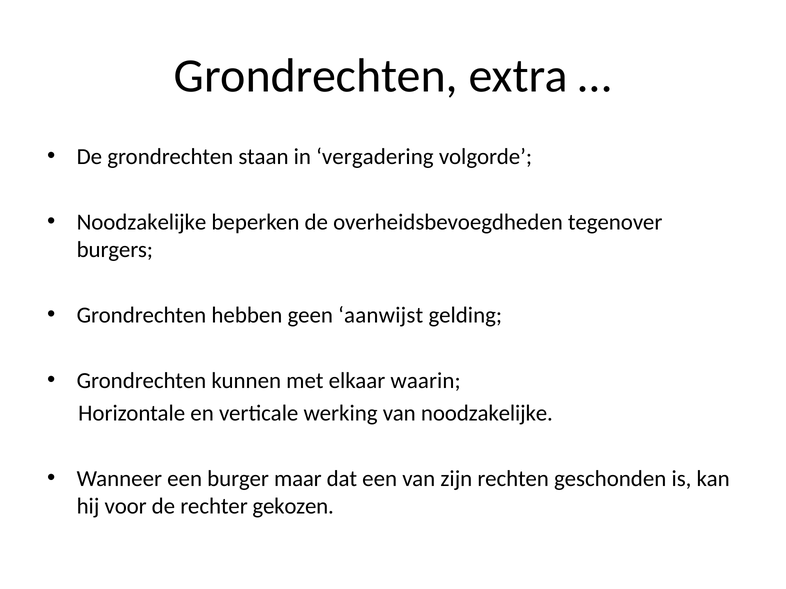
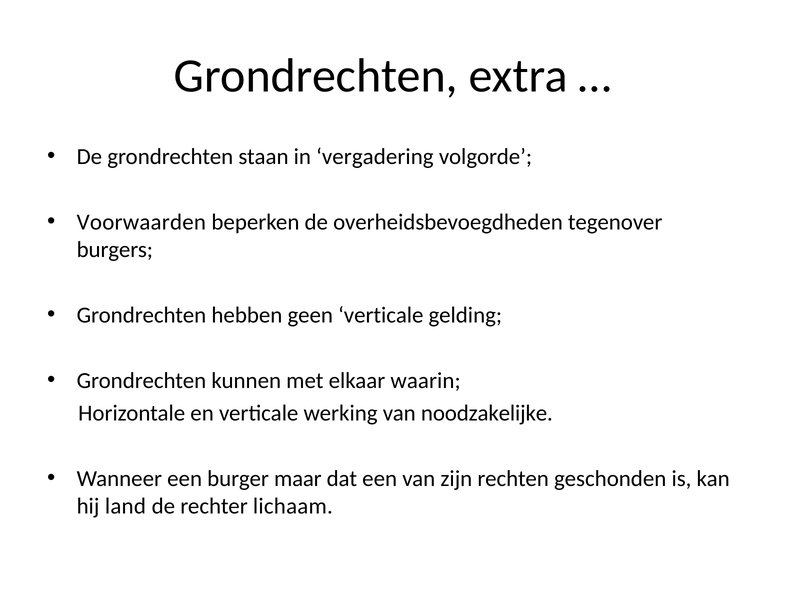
Noodzakelijke at (141, 222): Noodzakelijke -> Voorwaarden
geen aanwijst: aanwijst -> verticale
voor: voor -> land
gekozen: gekozen -> lichaam
